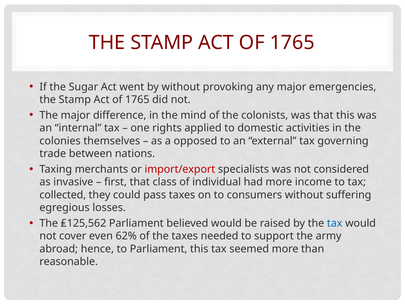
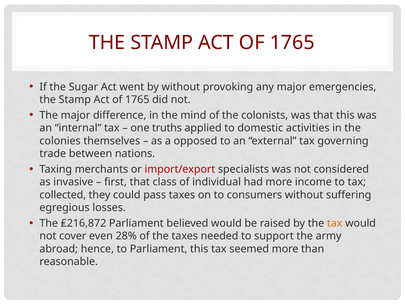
rights: rights -> truths
₤125,562: ₤125,562 -> ₤216,872
tax at (335, 223) colour: blue -> orange
62%: 62% -> 28%
